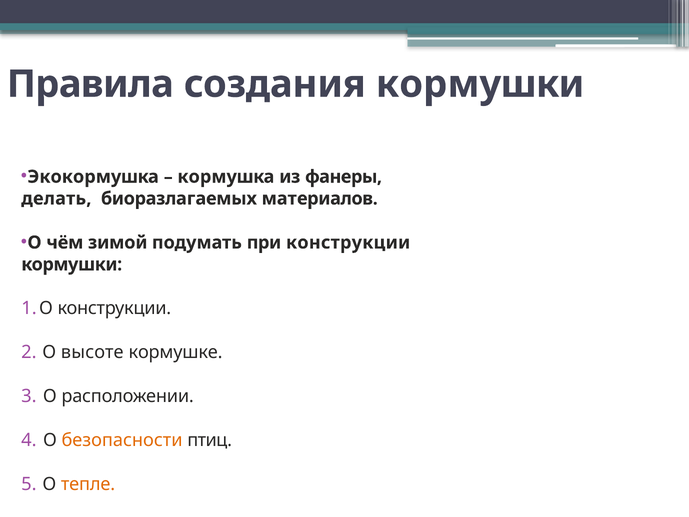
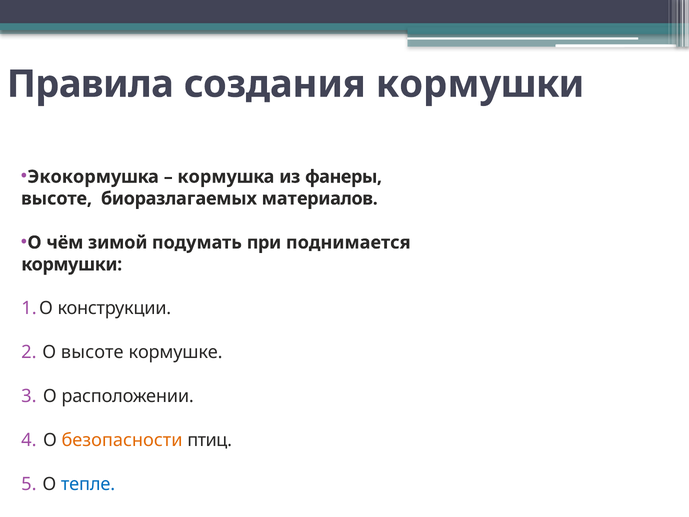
делать at (56, 198): делать -> высоте
при конструкции: конструкции -> поднимается
тепле colour: orange -> blue
